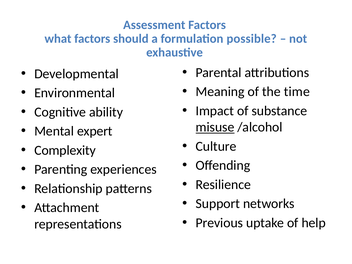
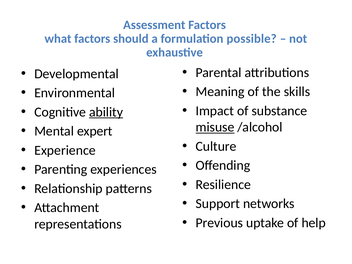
time: time -> skills
ability underline: none -> present
Complexity: Complexity -> Experience
